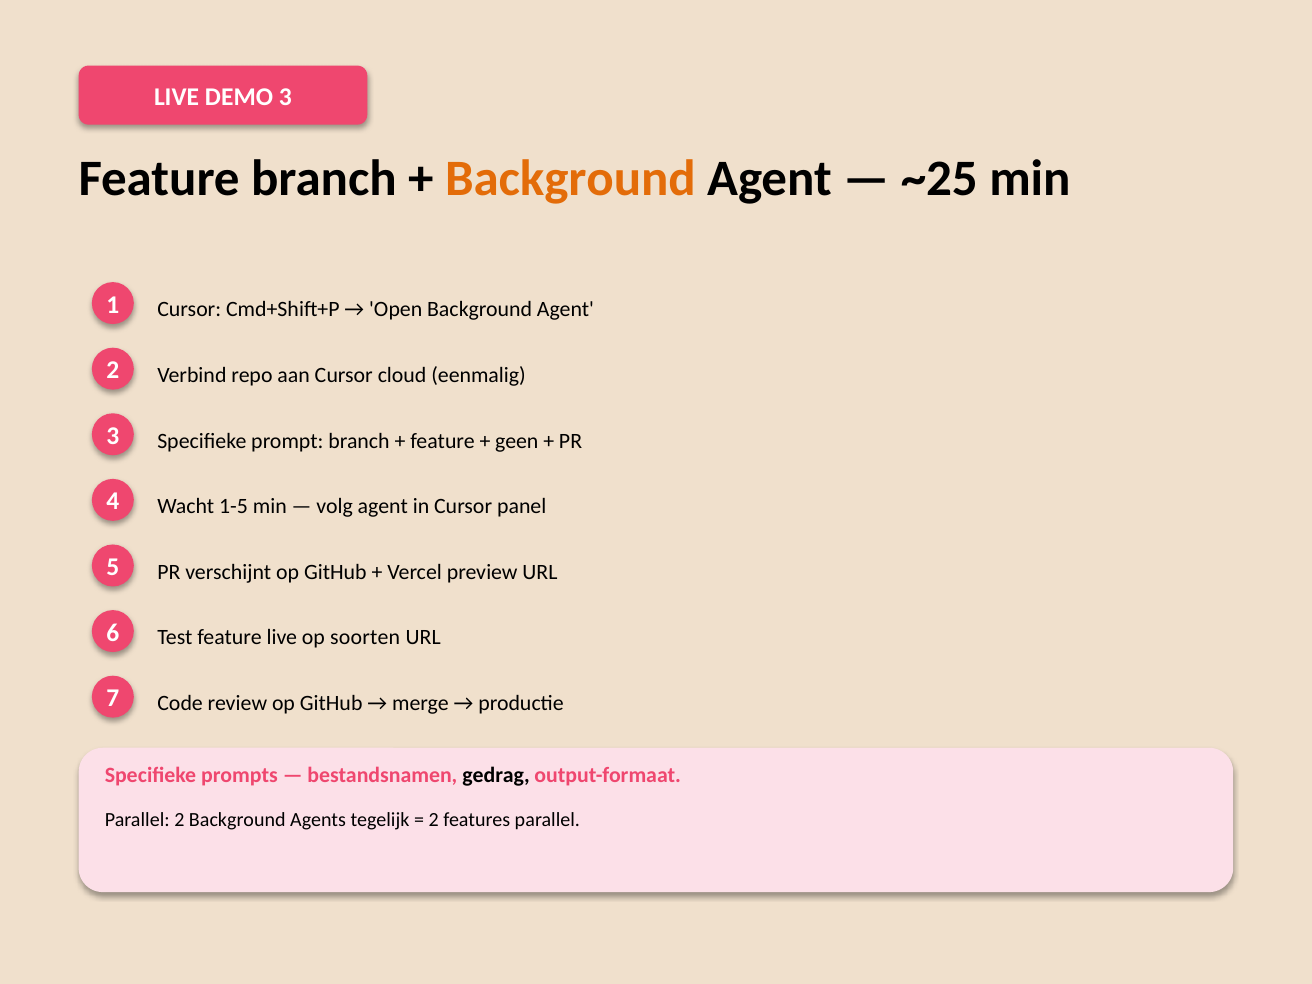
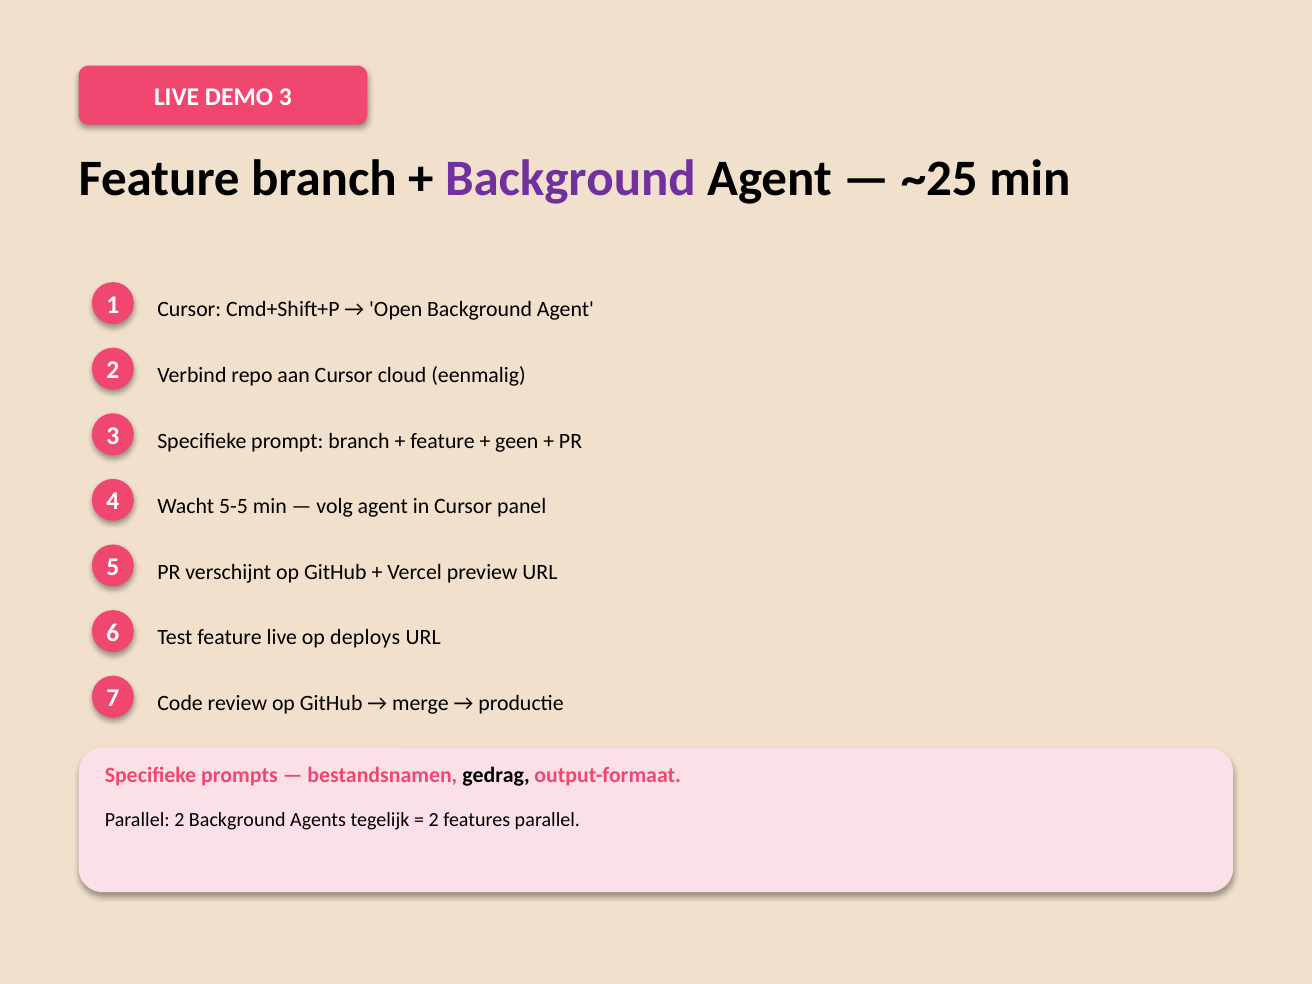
Background at (570, 178) colour: orange -> purple
1-5: 1-5 -> 5-5
soorten: soorten -> deploys
